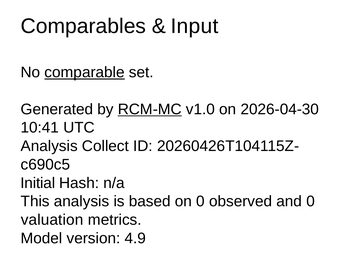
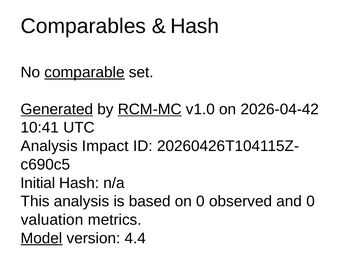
Input at (195, 26): Input -> Hash
Generated underline: none -> present
2026-04-30: 2026-04-30 -> 2026-04-42
Collect: Collect -> Impact
Model underline: none -> present
4.9: 4.9 -> 4.4
